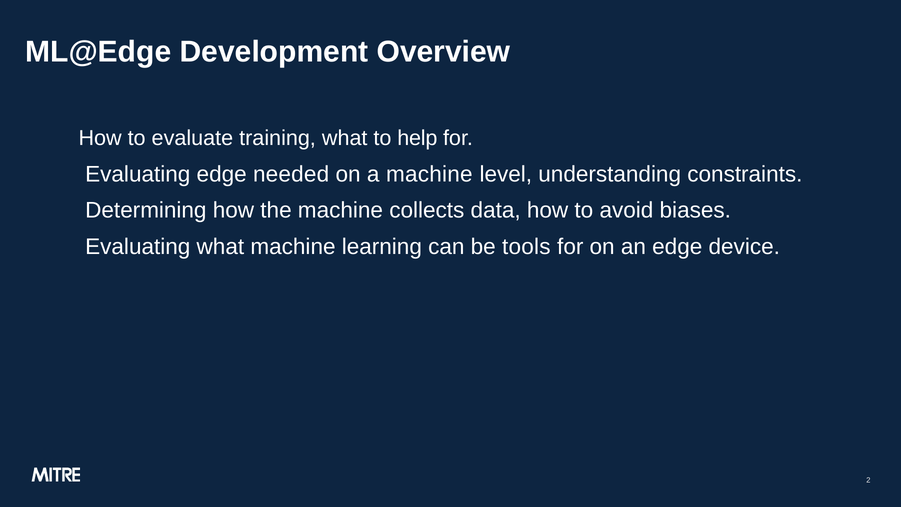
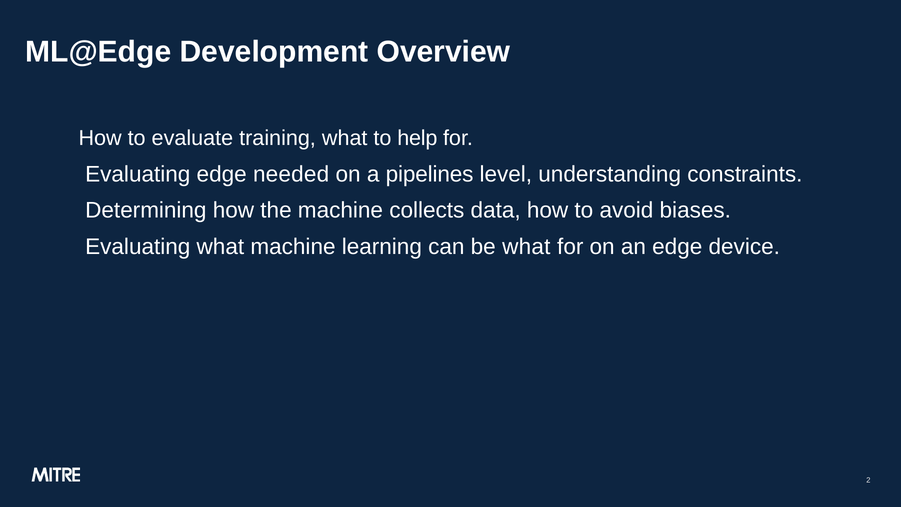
a machine: machine -> pipelines
be tools: tools -> what
